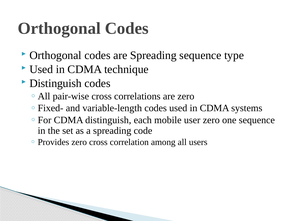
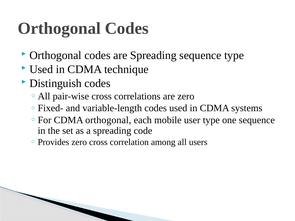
CDMA distinguish: distinguish -> orthogonal
user zero: zero -> type
